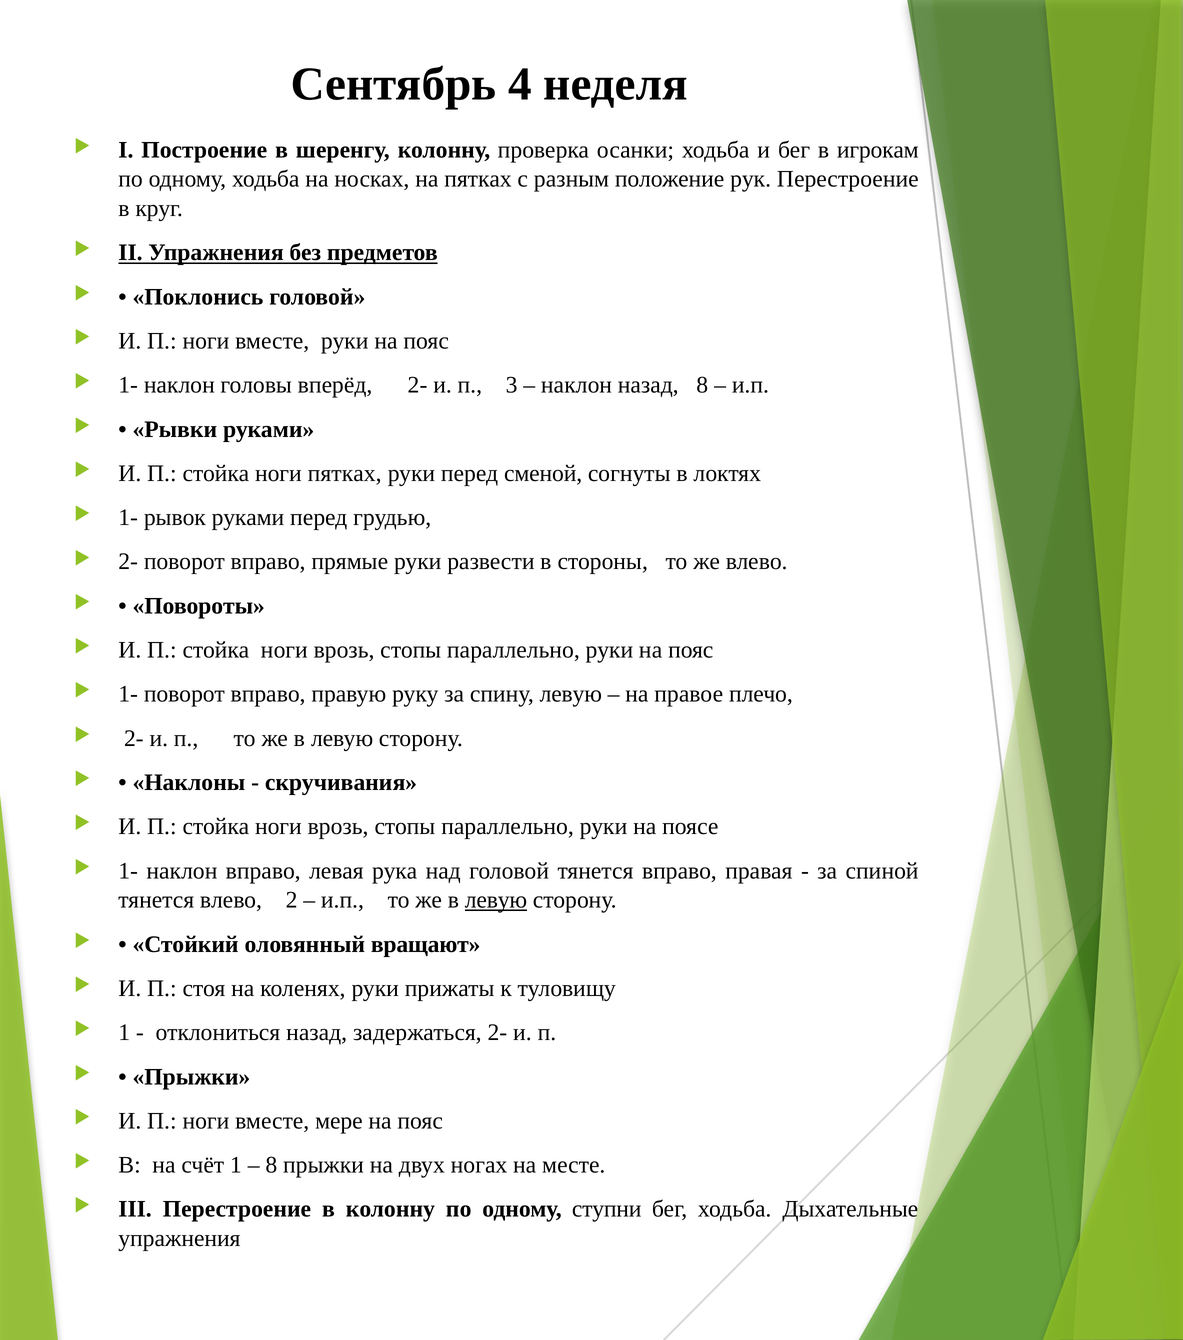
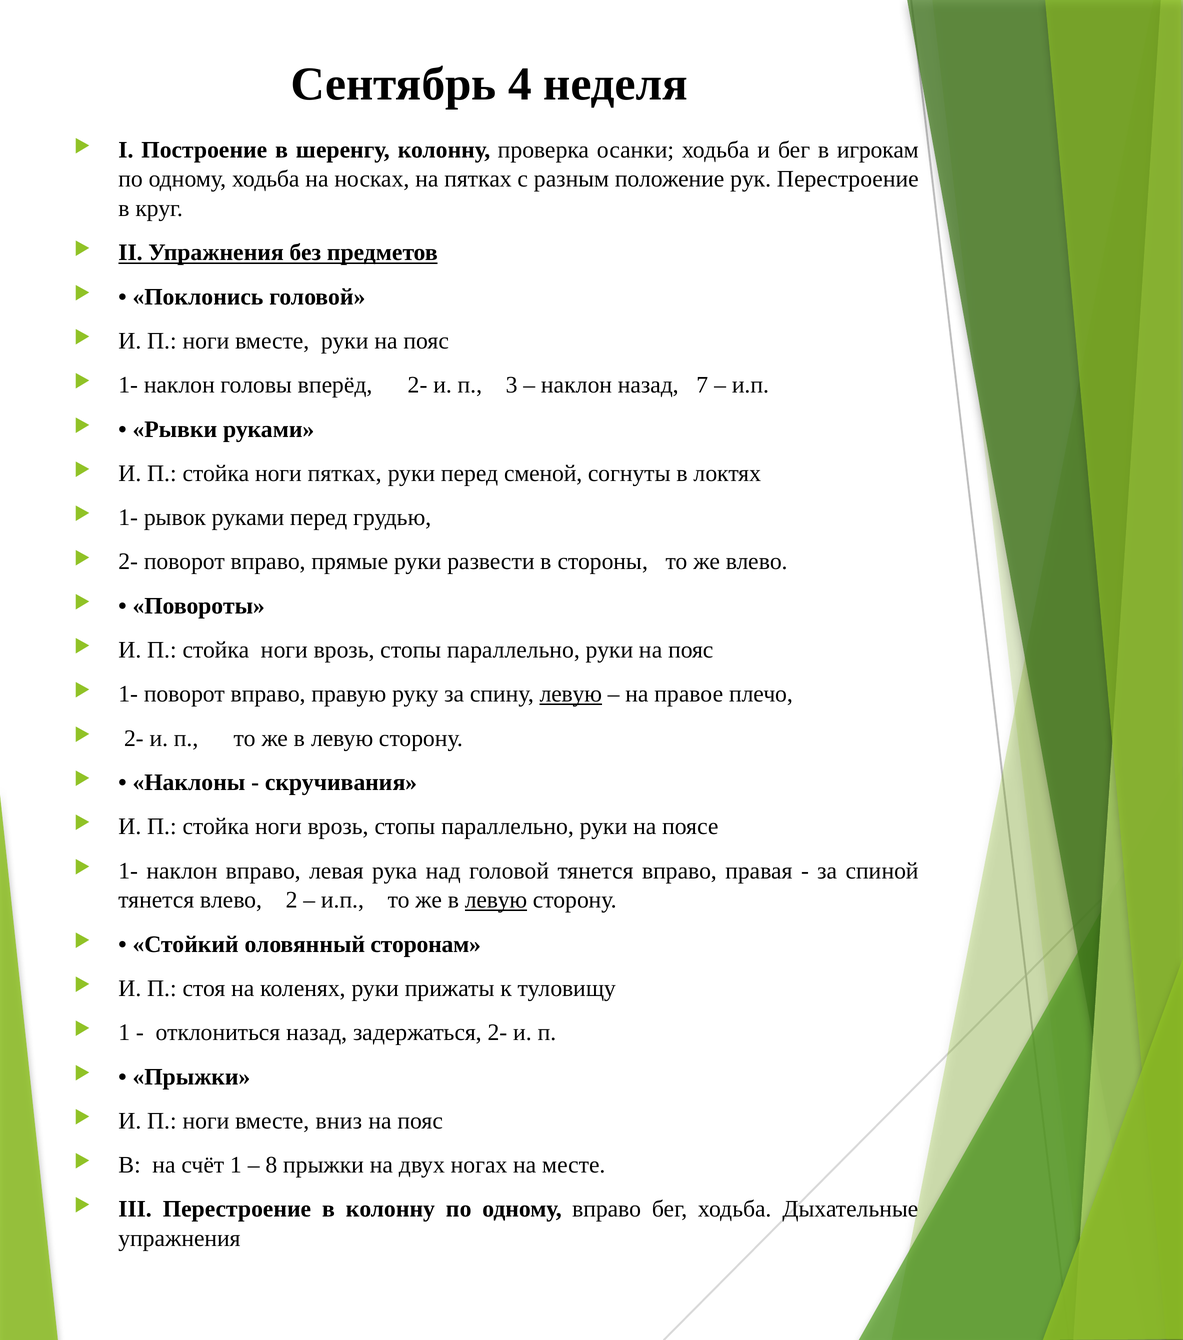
назад 8: 8 -> 7
левую at (571, 694) underline: none -> present
вращают: вращают -> сторонам
мере: мере -> вниз
одному ступни: ступни -> вправо
